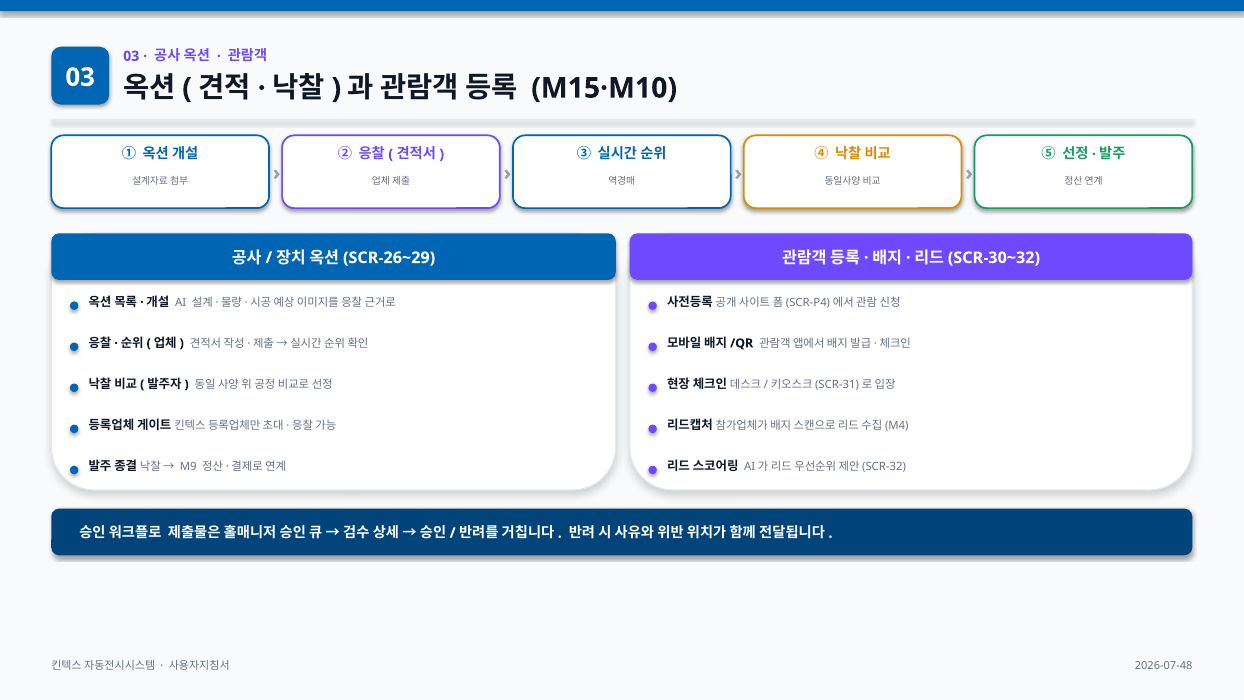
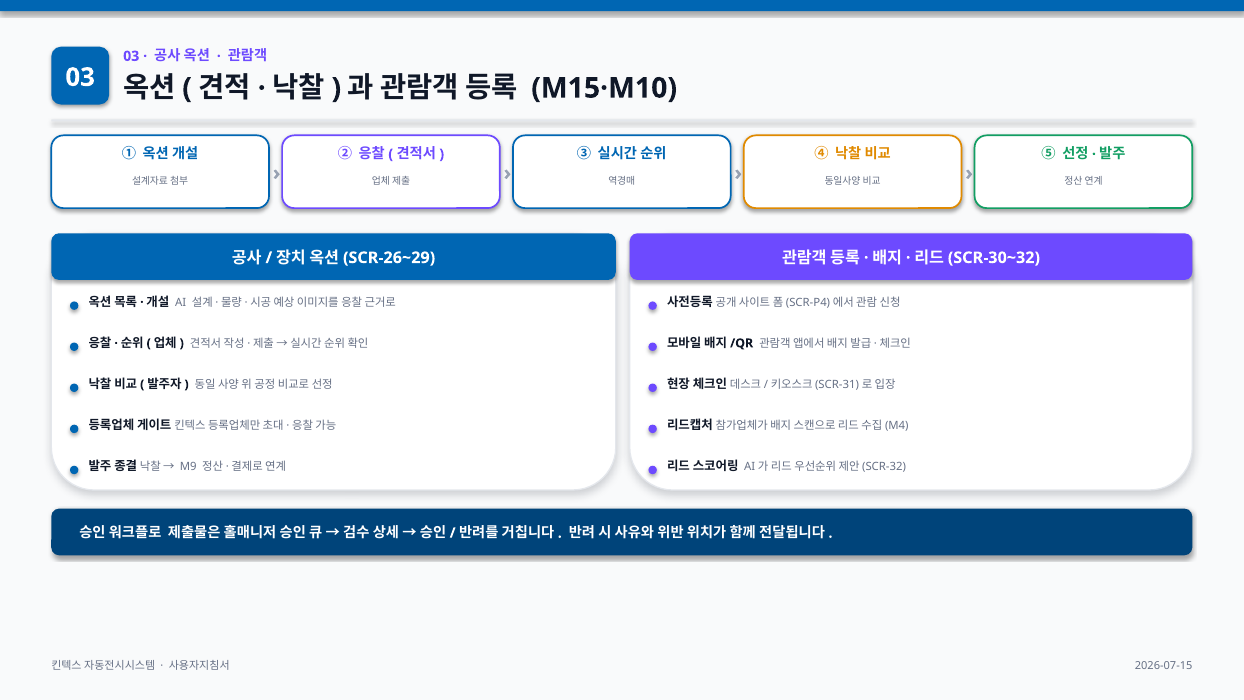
2026-07-48: 2026-07-48 -> 2026-07-15
